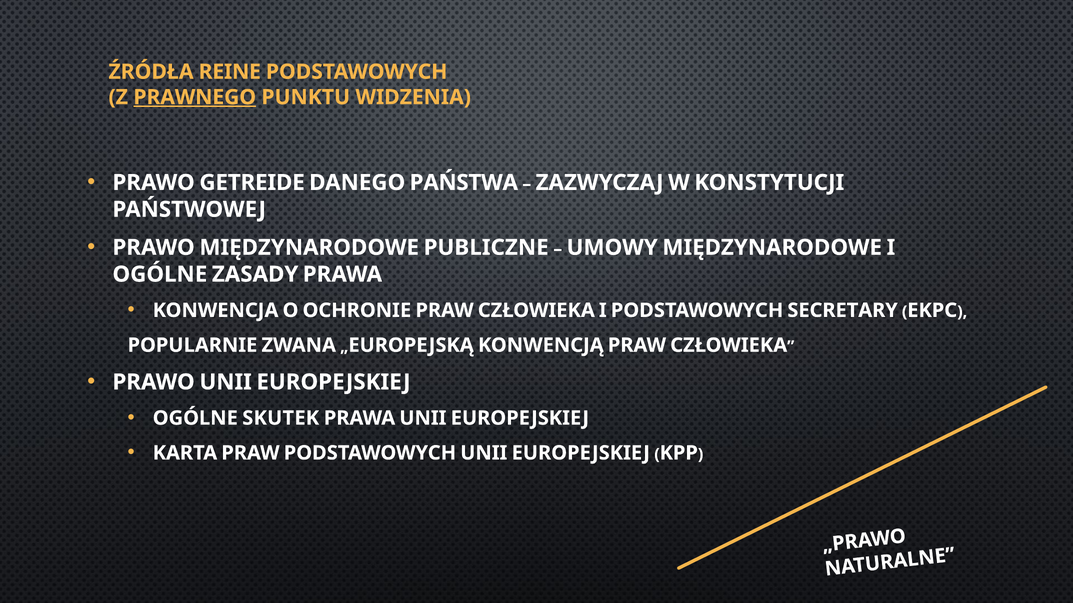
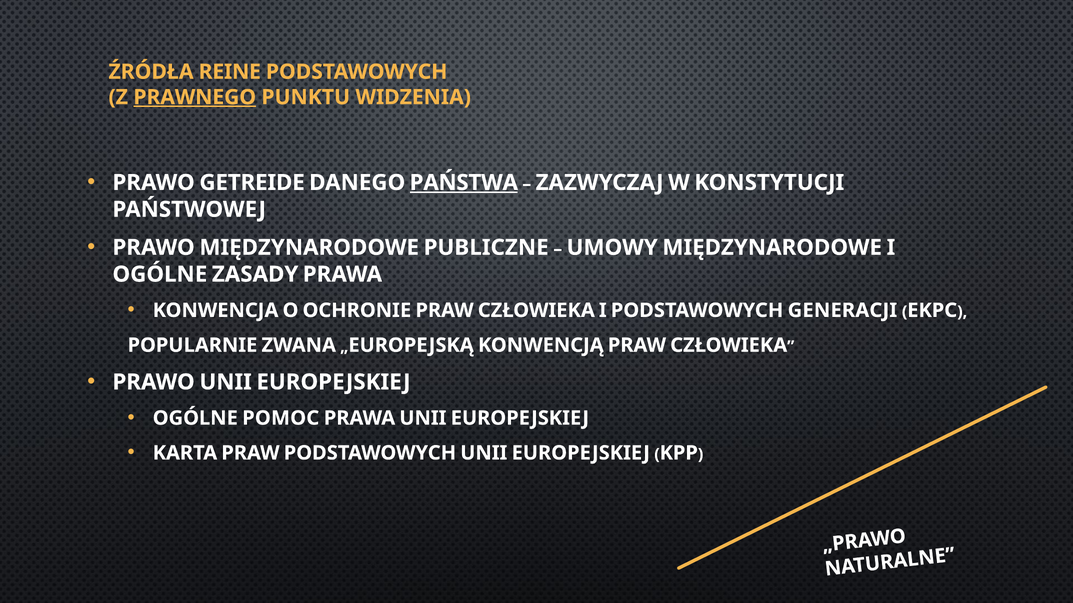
PAŃSTWA underline: none -> present
SECRETARY: SECRETARY -> GENERACJI
SKUTEK: SKUTEK -> POMOC
